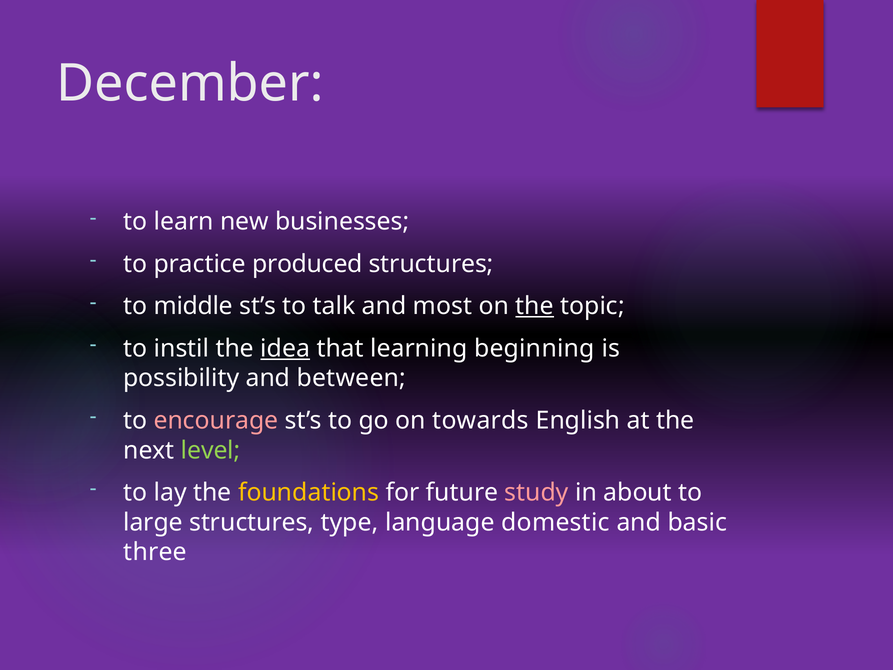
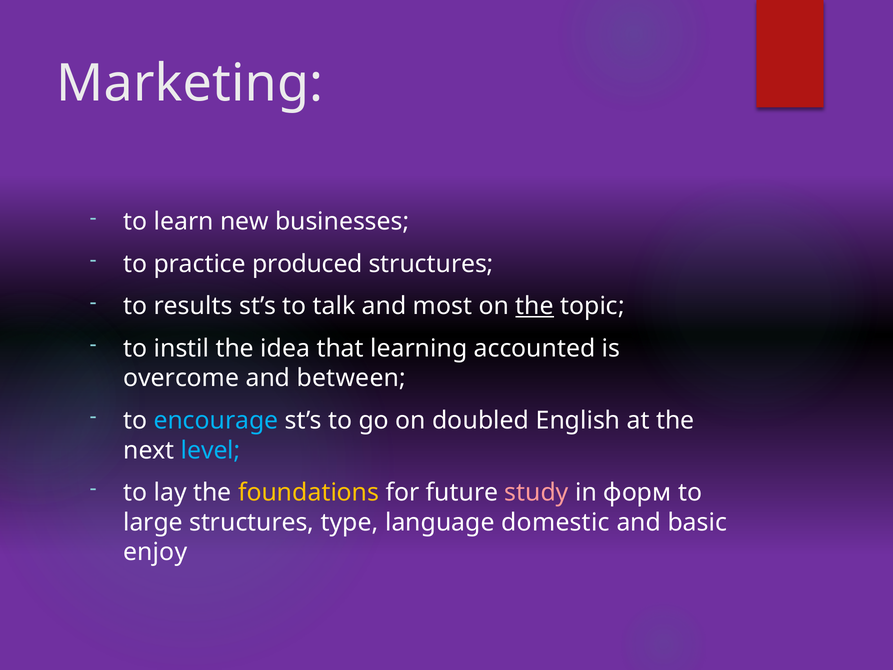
December: December -> Marketing
middle: middle -> results
idea underline: present -> none
beginning: beginning -> accounted
possibility: possibility -> overcome
encourage colour: pink -> light blue
towards: towards -> doubled
level colour: light green -> light blue
about: about -> форм
three: three -> enjoy
